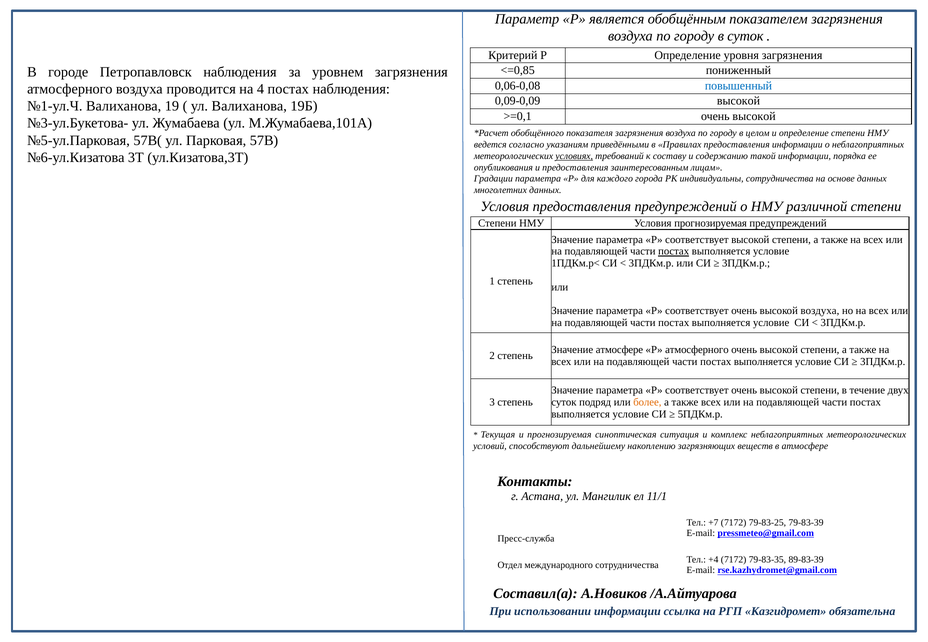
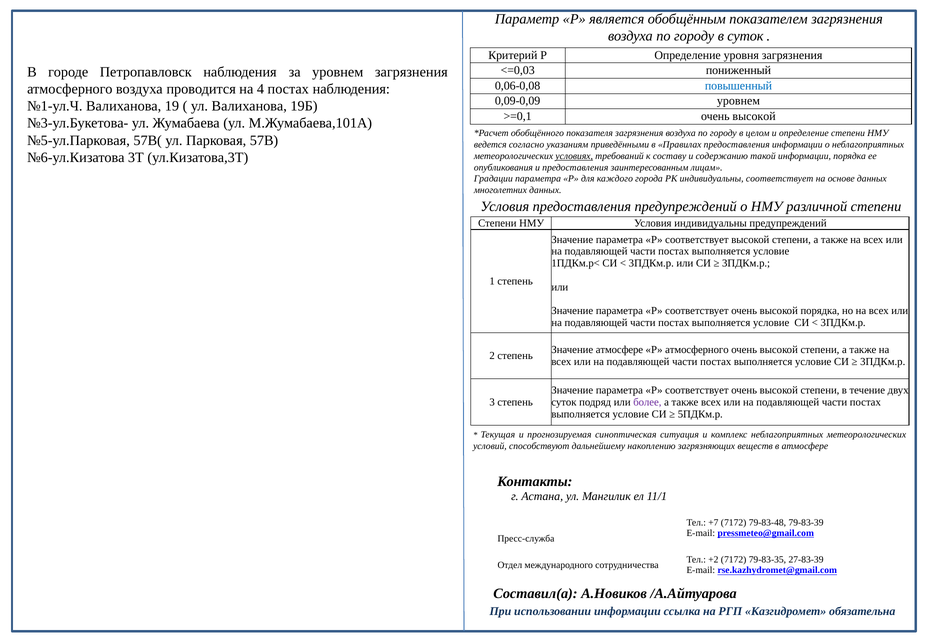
<=0,85: <=0,85 -> <=0,03
0,09-0,09 высокой: высокой -> уровнем
индивидуальны сотрудничества: сотрудничества -> соответствует
Условия прогнозируемая: прогнозируемая -> индивидуальны
постах at (674, 252) underline: present -> none
высокой воздуха: воздуха -> порядка
более colour: orange -> purple
79-83-25: 79-83-25 -> 79-83-48
+4: +4 -> +2
89-83-39: 89-83-39 -> 27-83-39
